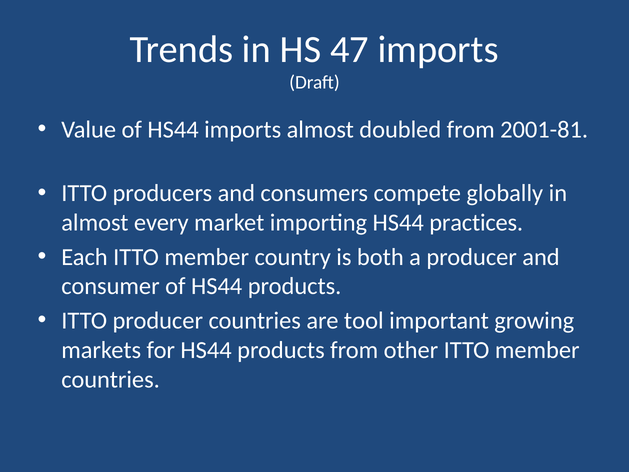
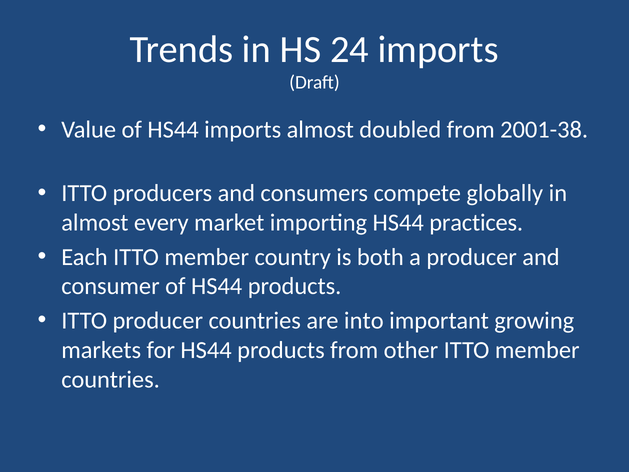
47: 47 -> 24
2001-81: 2001-81 -> 2001-38
tool: tool -> into
